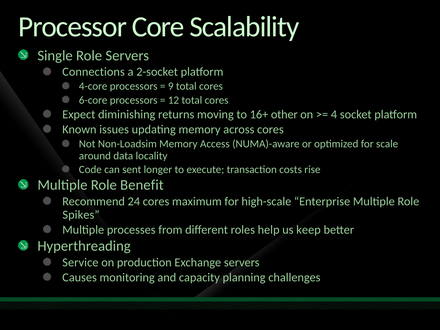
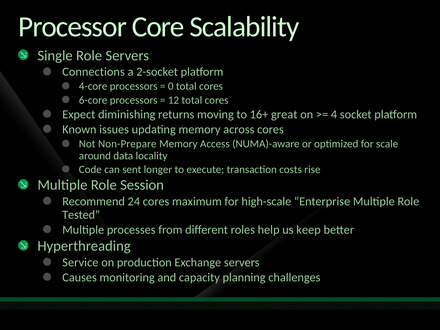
9: 9 -> 0
other: other -> great
Non-Loadsim: Non-Loadsim -> Non-Prepare
Benefit: Benefit -> Session
Spikes: Spikes -> Tested
